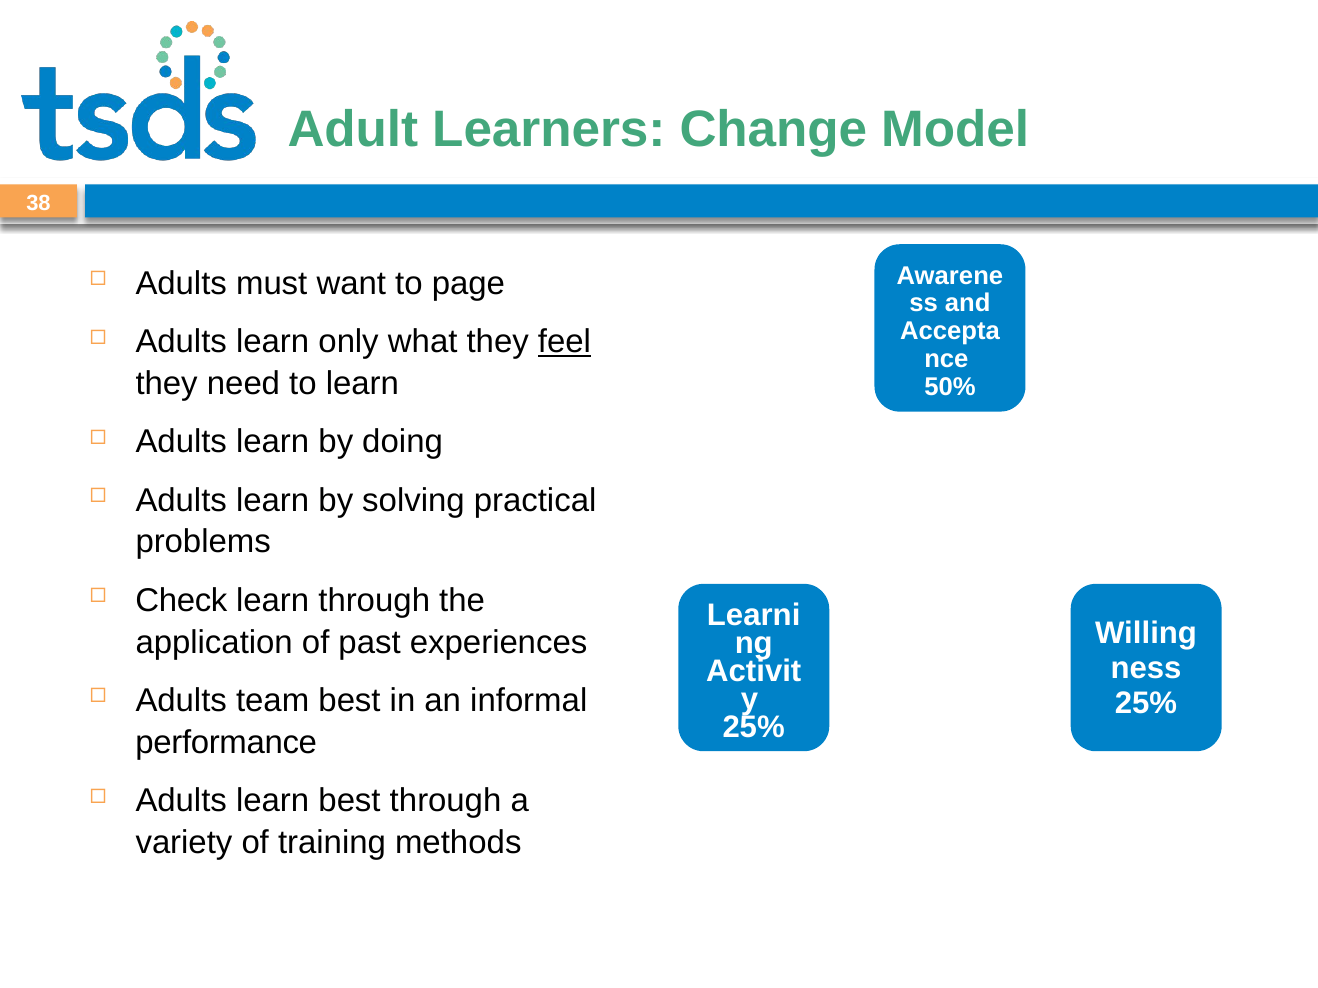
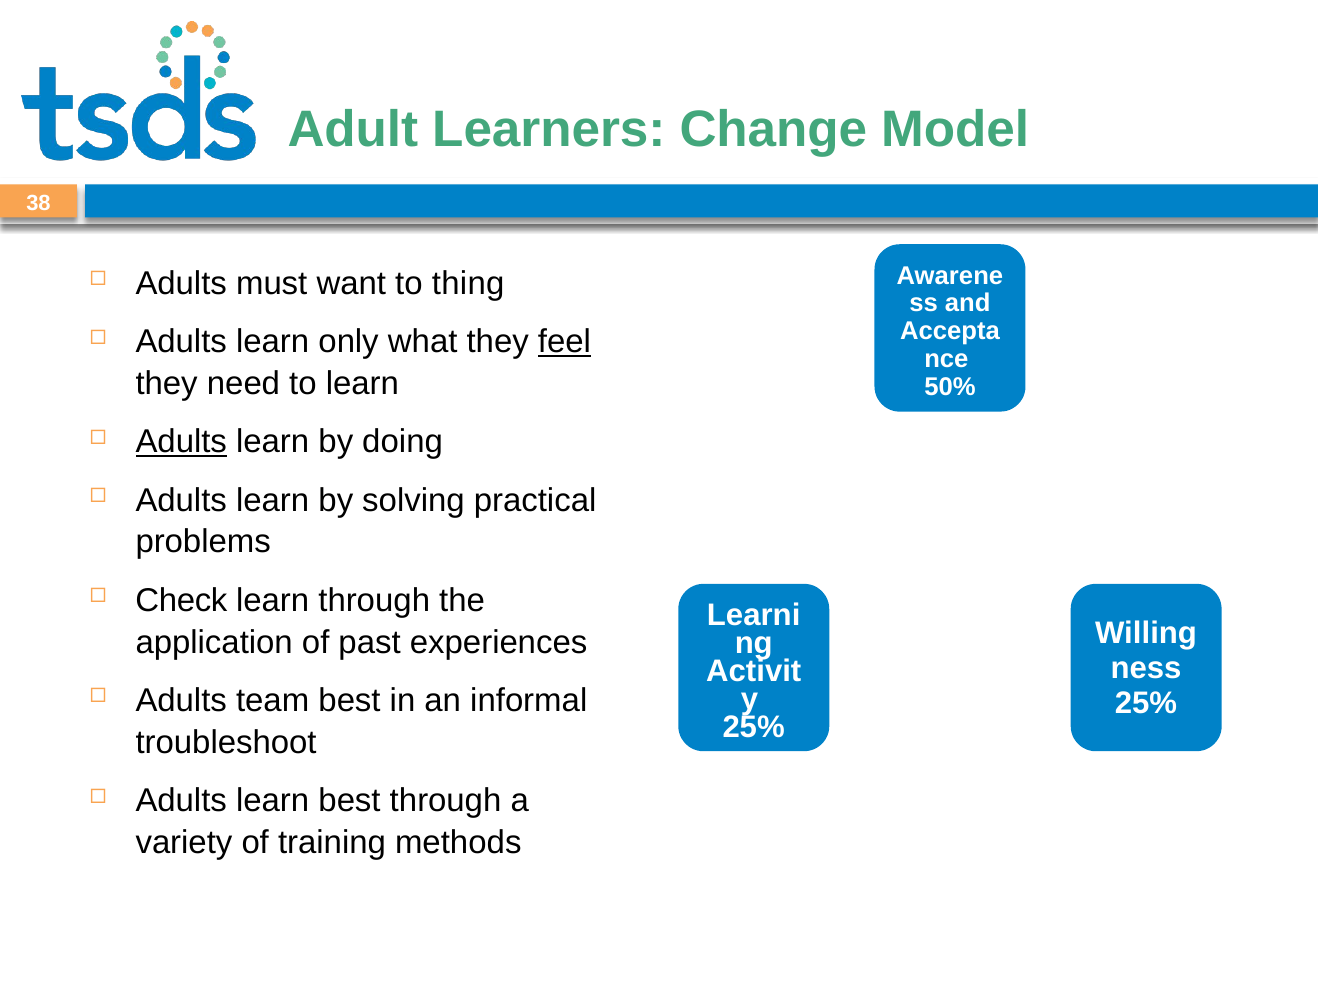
page: page -> thing
Adults at (181, 442) underline: none -> present
performance: performance -> troubleshoot
